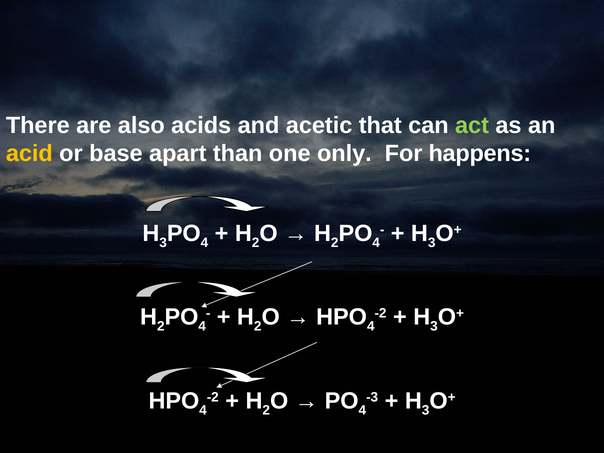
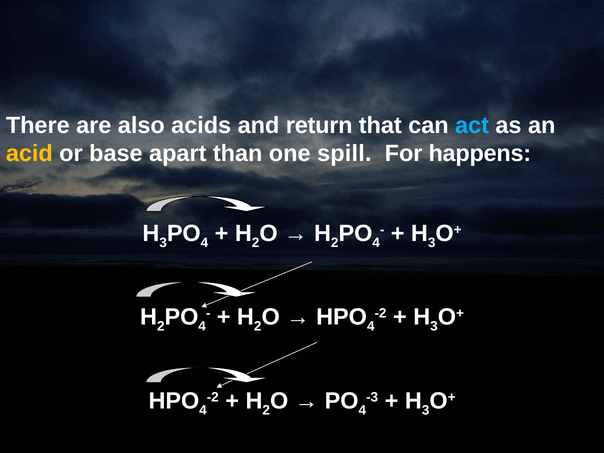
acetic: acetic -> return
act colour: light green -> light blue
only: only -> spill
